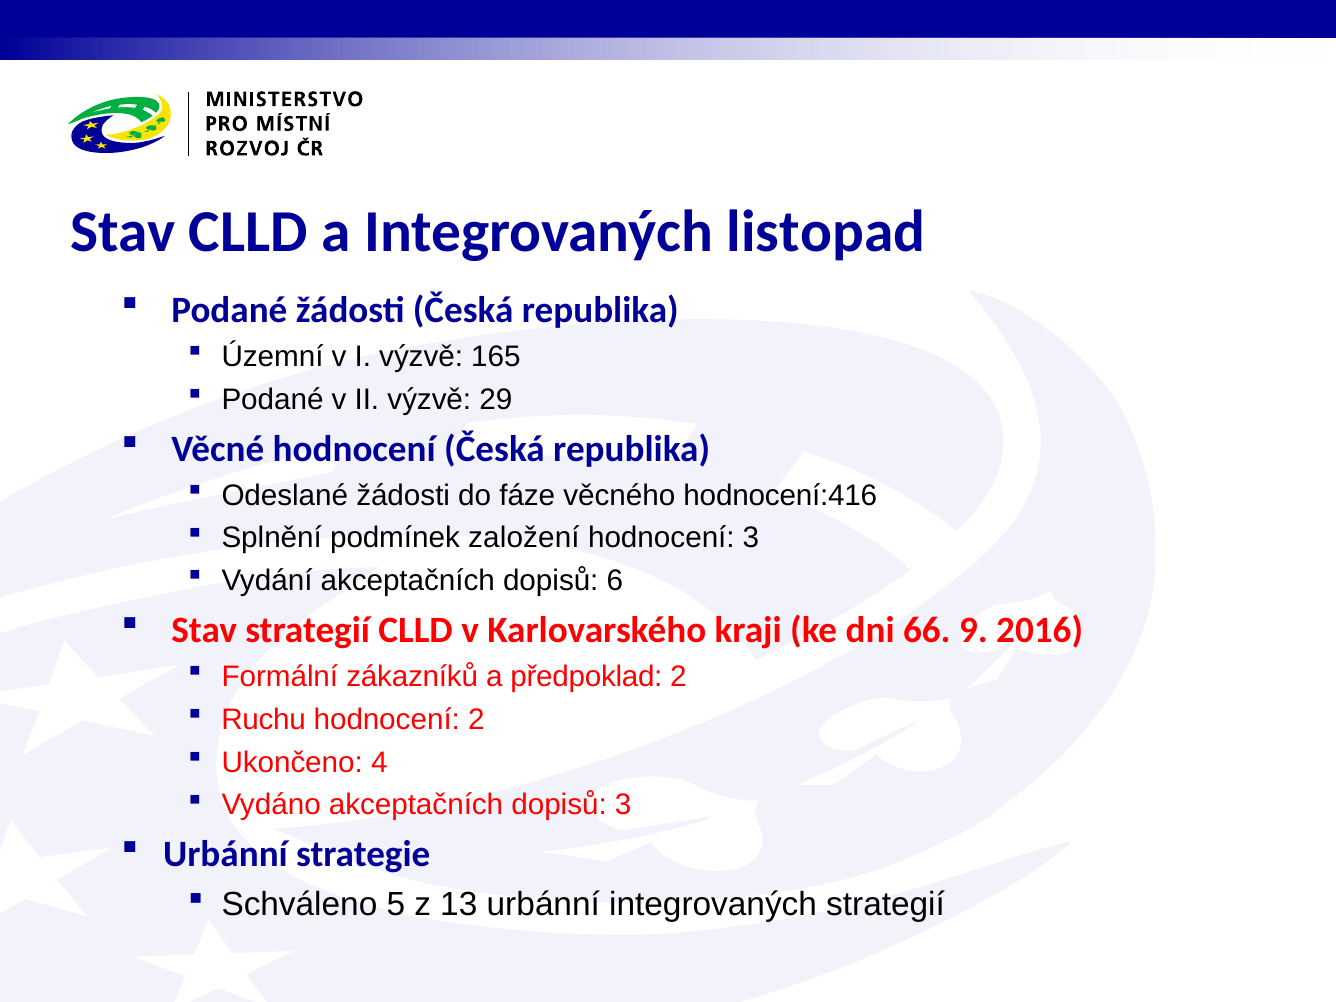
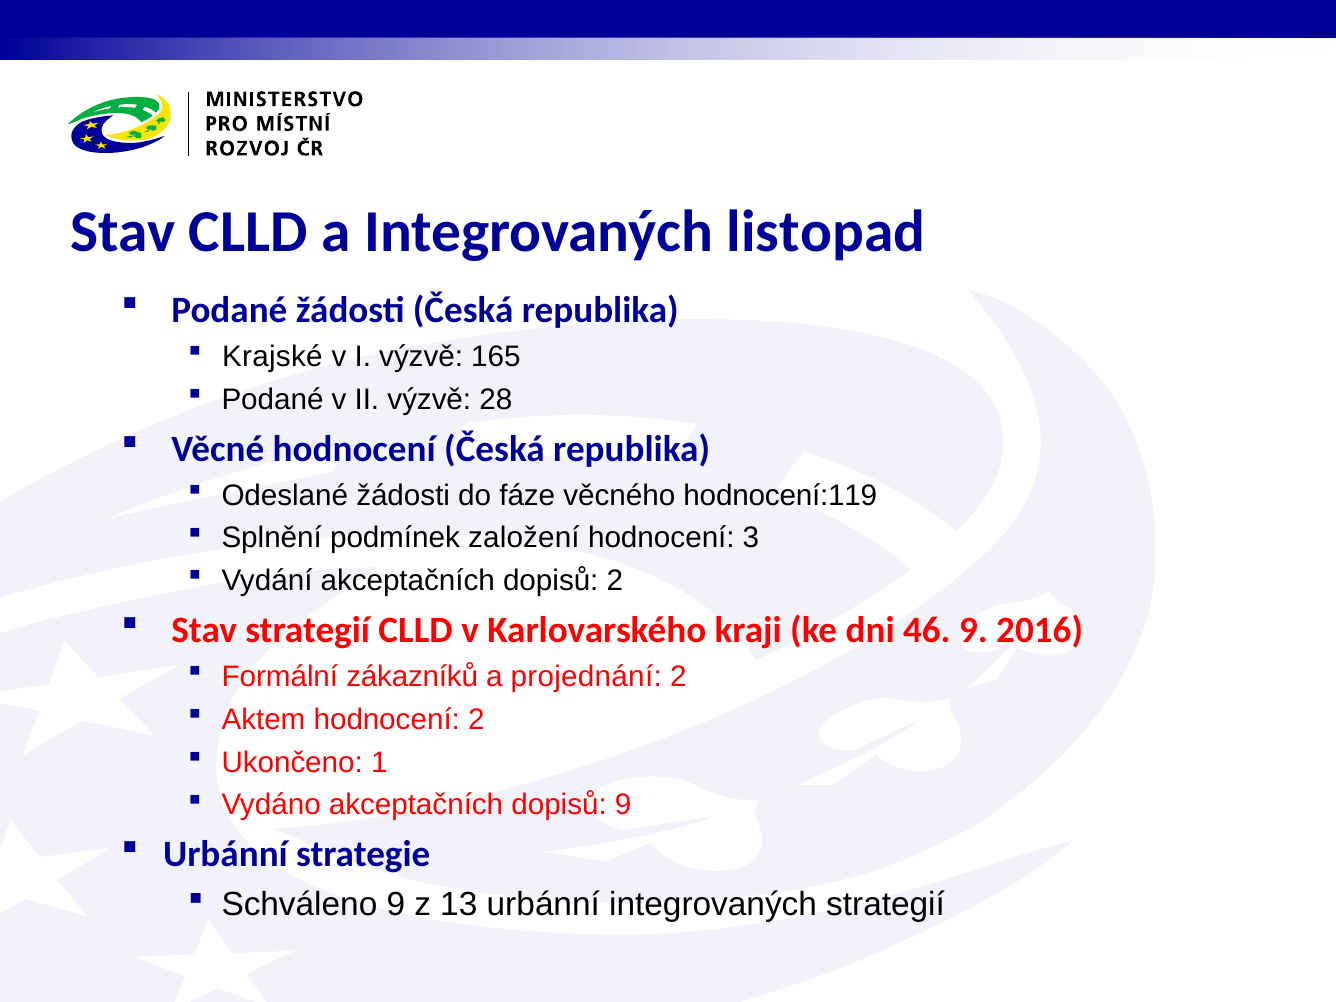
Územní: Územní -> Krajské
29: 29 -> 28
hodnocení:416: hodnocení:416 -> hodnocení:119
dopisů 6: 6 -> 2
66: 66 -> 46
předpoklad: předpoklad -> projednání
Ruchu: Ruchu -> Aktem
4: 4 -> 1
dopisů 3: 3 -> 9
Schváleno 5: 5 -> 9
